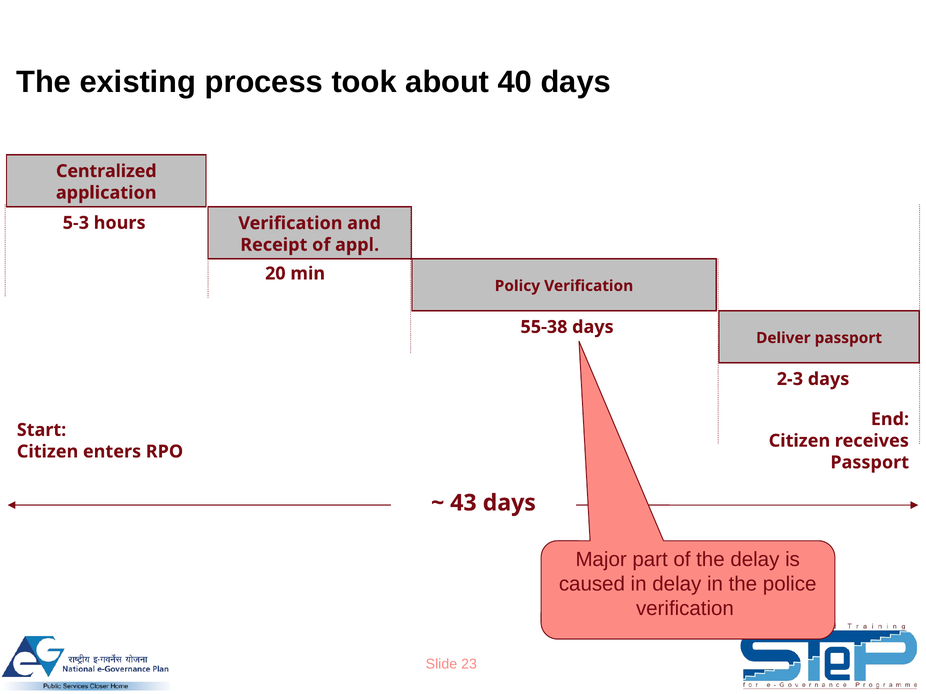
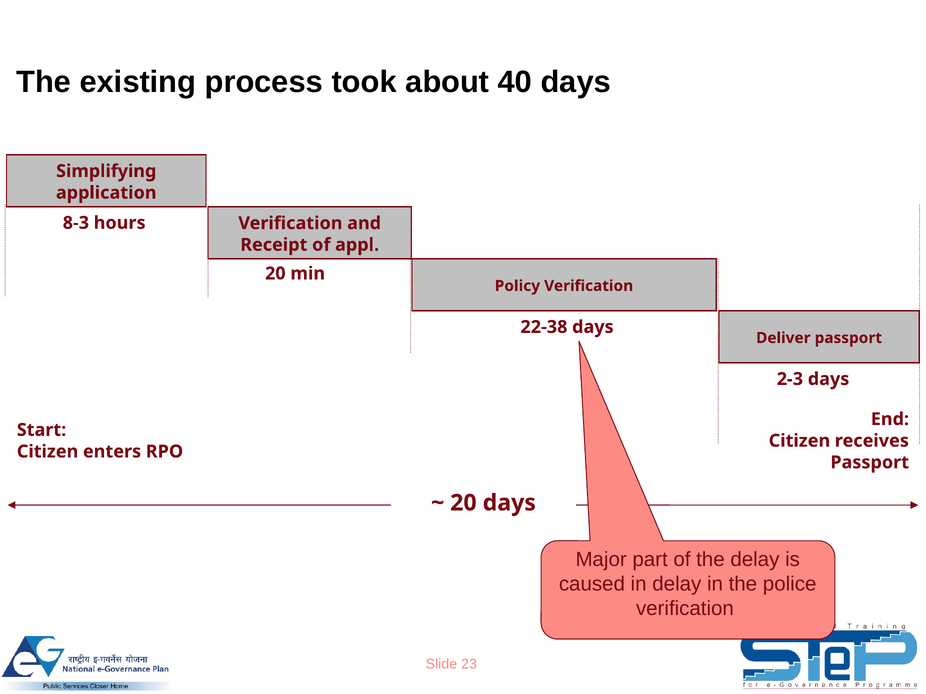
Centralized: Centralized -> Simplifying
5-3: 5-3 -> 8-3
55-38: 55-38 -> 22-38
43 at (463, 503): 43 -> 20
